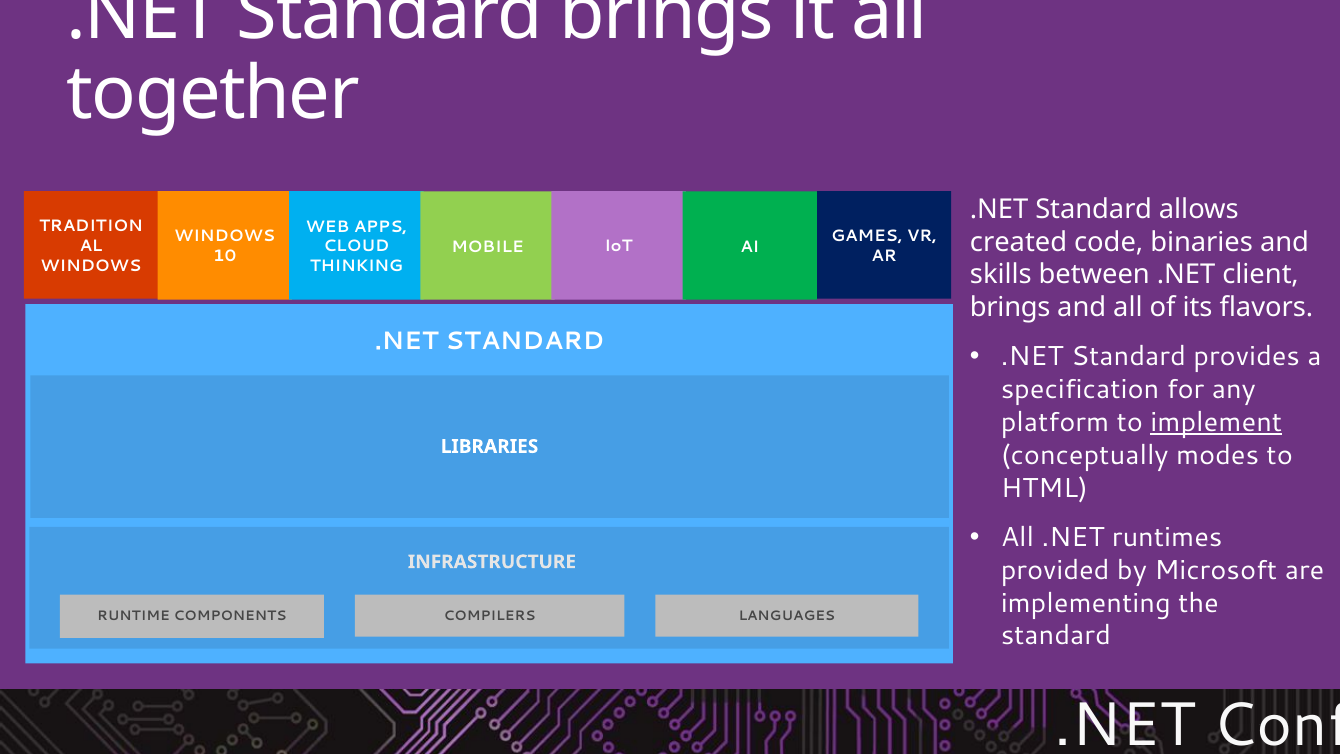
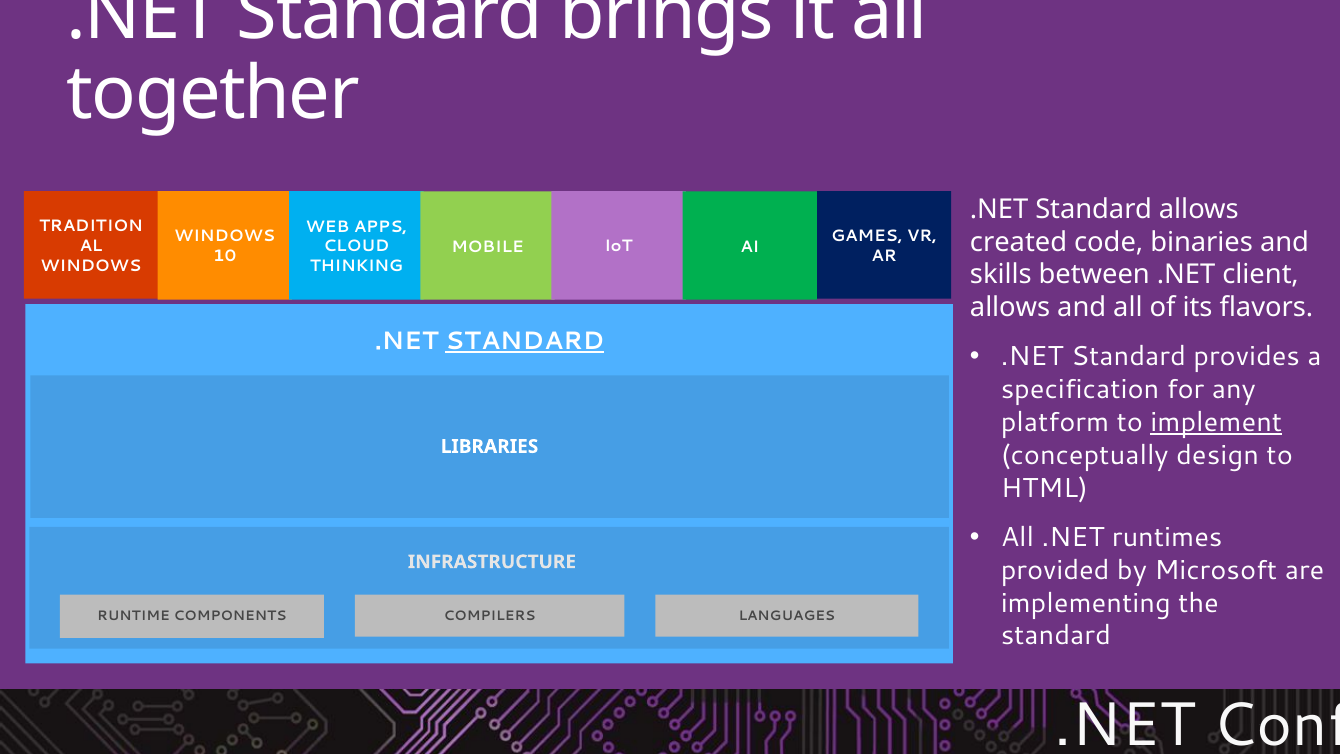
brings at (1010, 308): brings -> allows
STANDARD at (525, 341) underline: none -> present
modes: modes -> design
